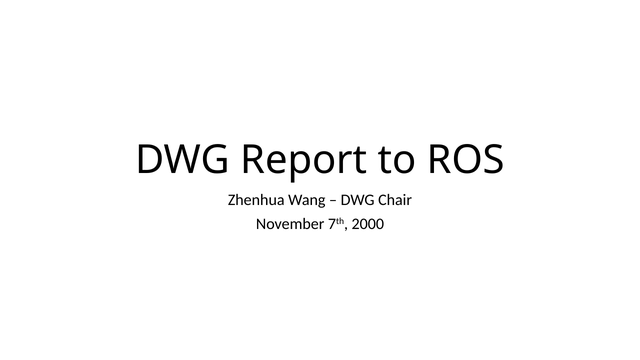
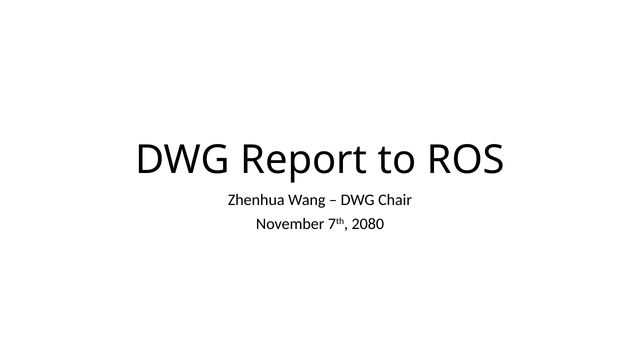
2000: 2000 -> 2080
